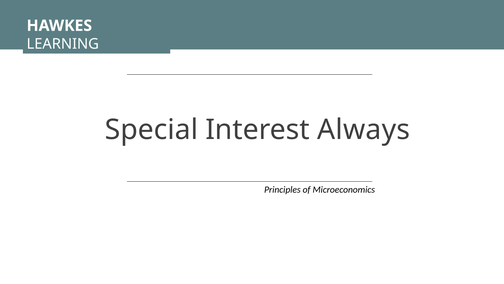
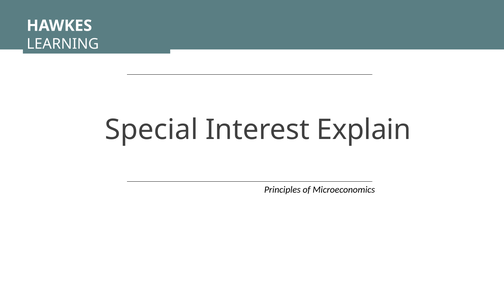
Always: Always -> Explain
